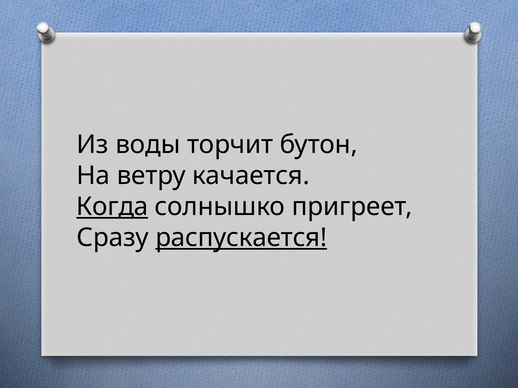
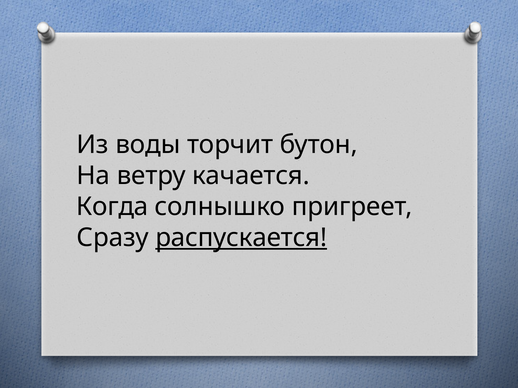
Когда underline: present -> none
